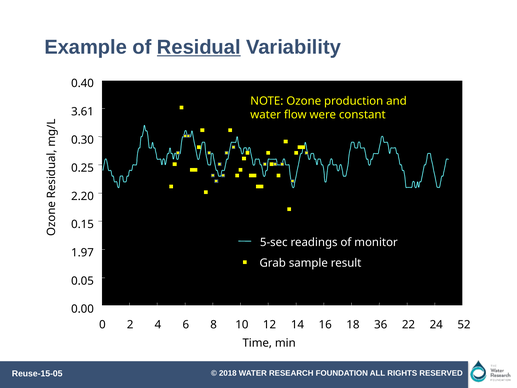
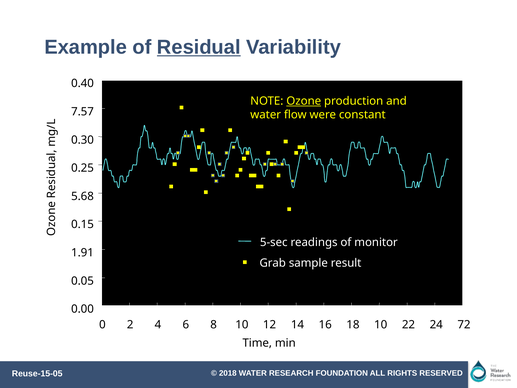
Ozone underline: none -> present
3.61: 3.61 -> 7.57
2.20: 2.20 -> 5.68
1.97: 1.97 -> 1.91
18 36: 36 -> 10
52: 52 -> 72
